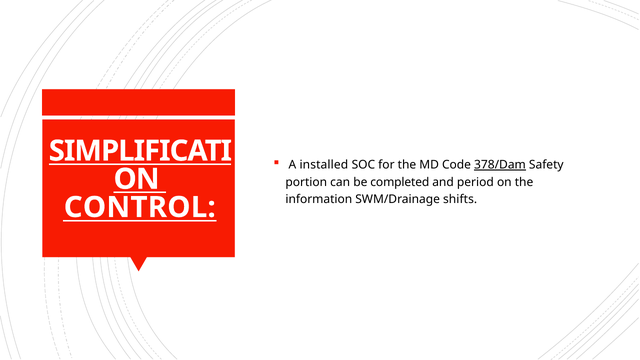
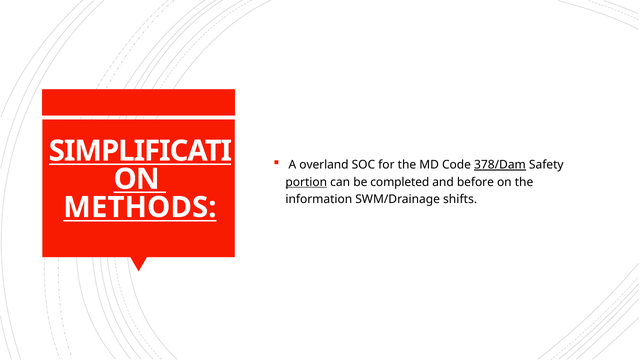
installed: installed -> overland
portion underline: none -> present
period: period -> before
CONTROL: CONTROL -> METHODS
